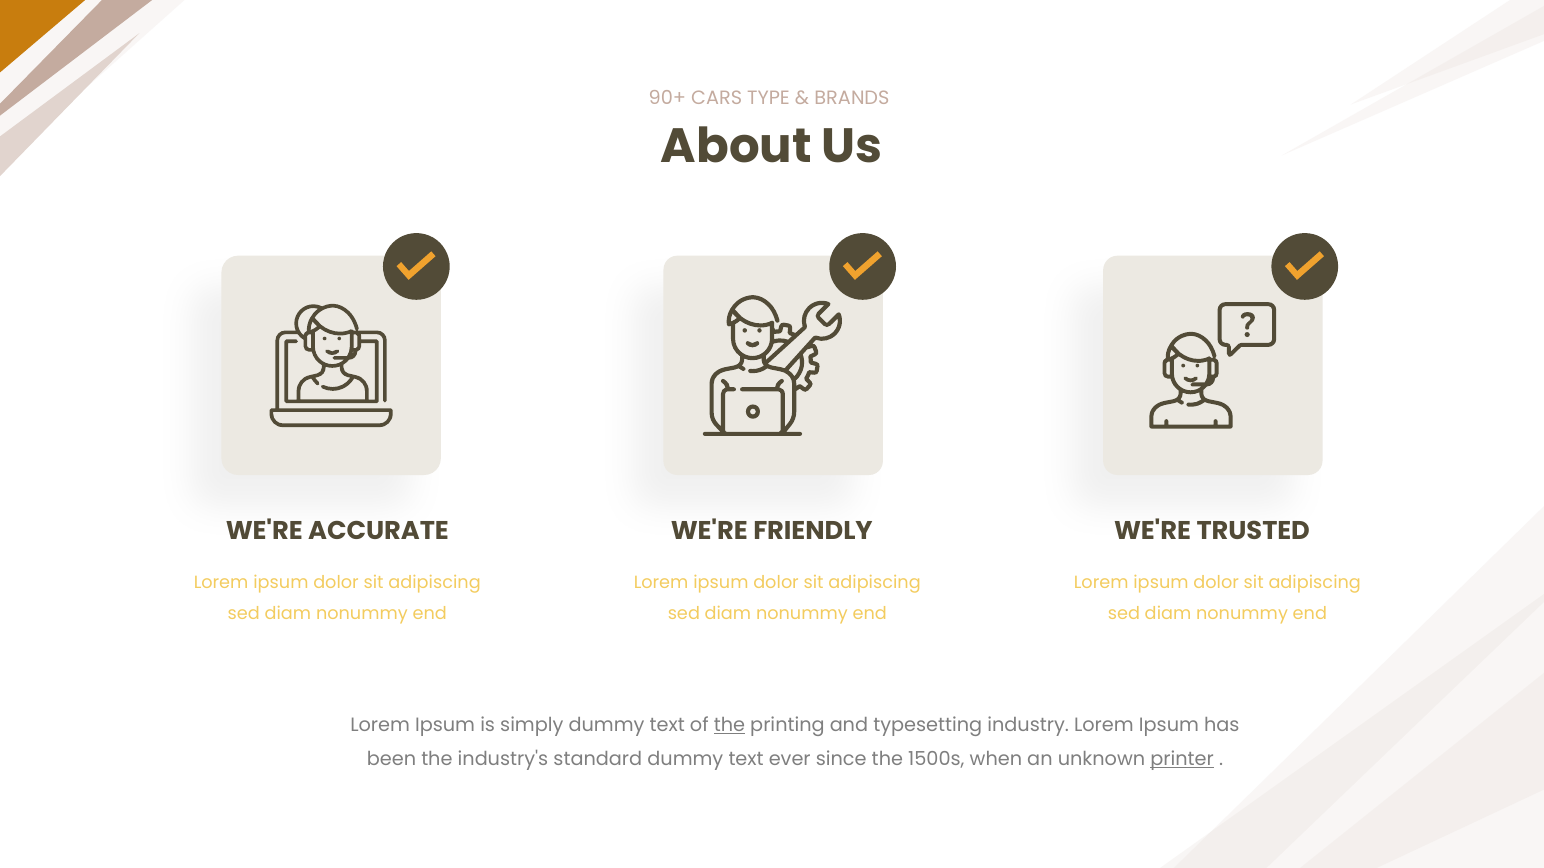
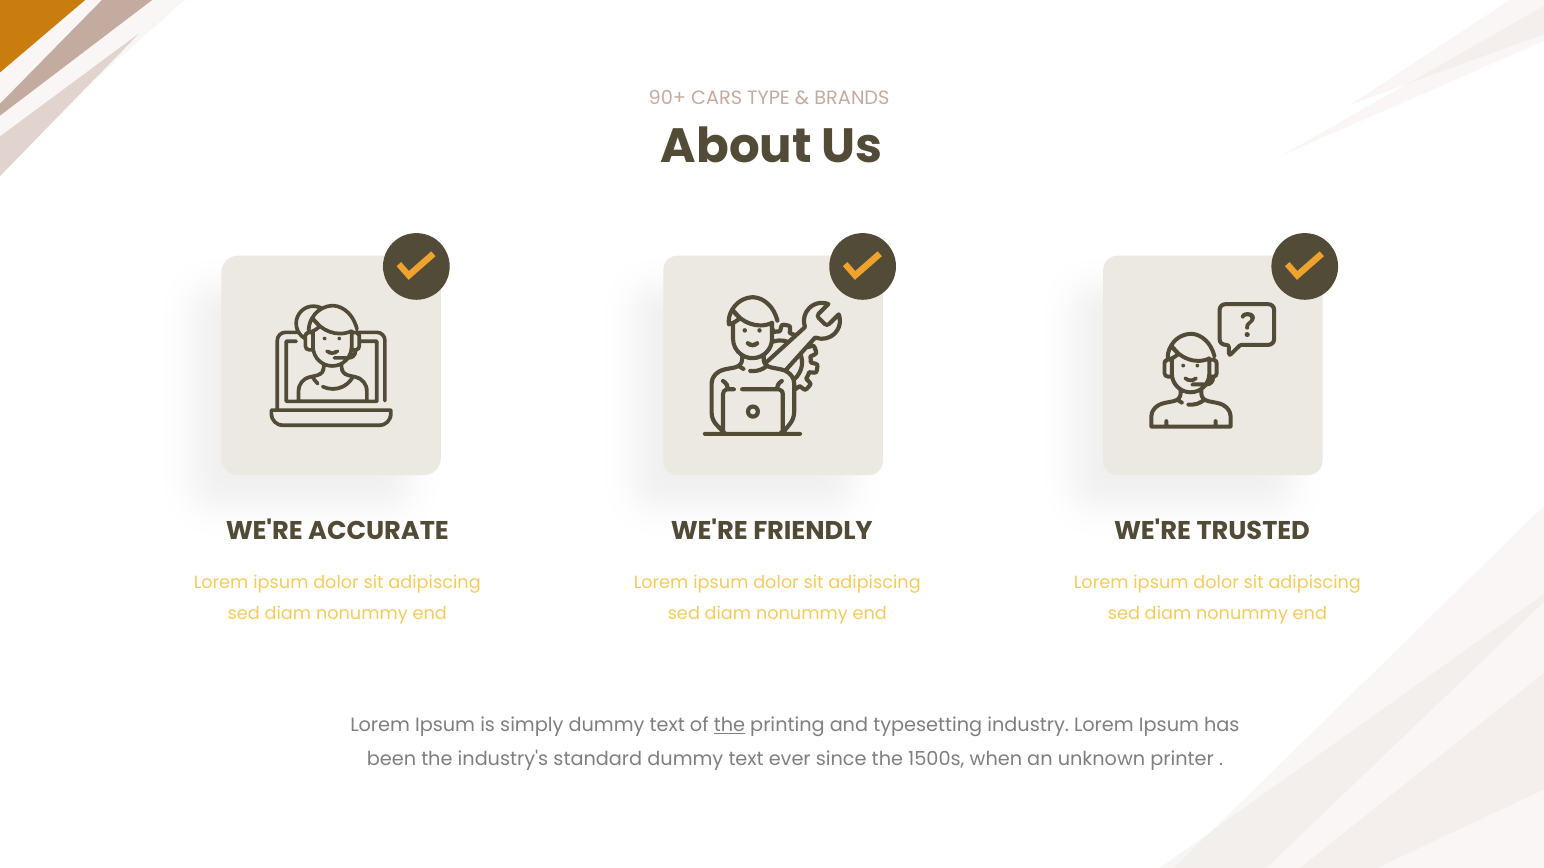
printer underline: present -> none
